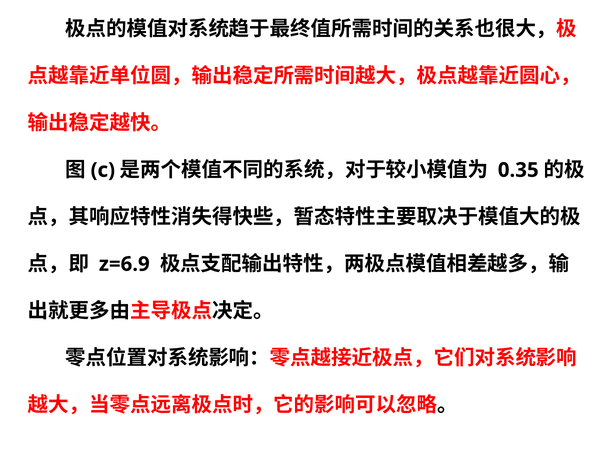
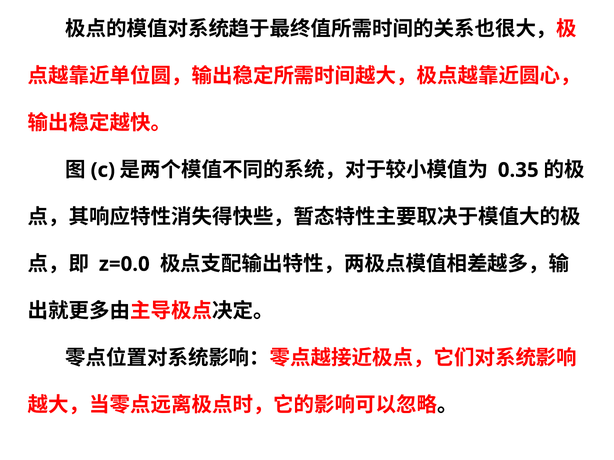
z=6.9: z=6.9 -> z=0.0
